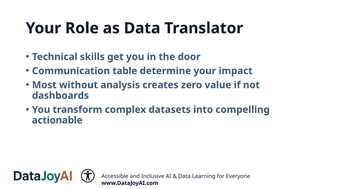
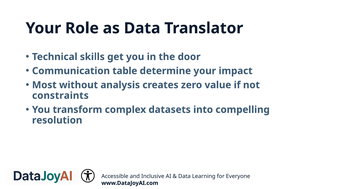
dashboards: dashboards -> constraints
actionable: actionable -> resolution
